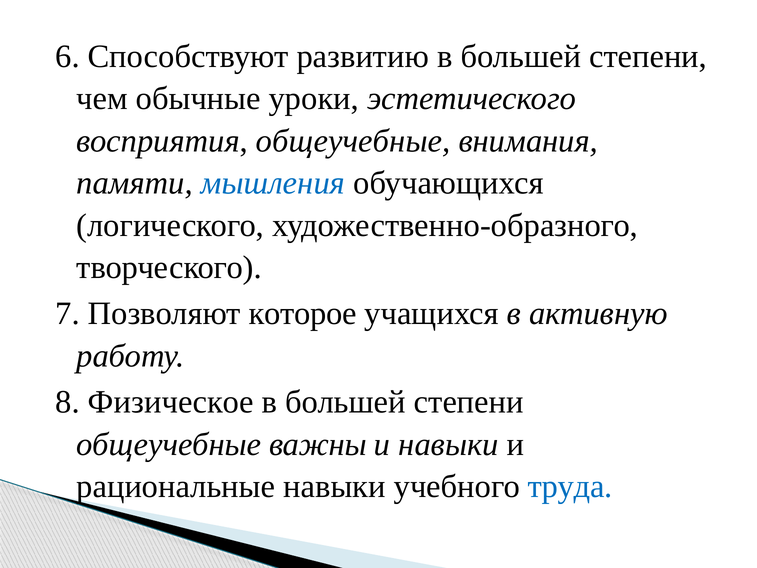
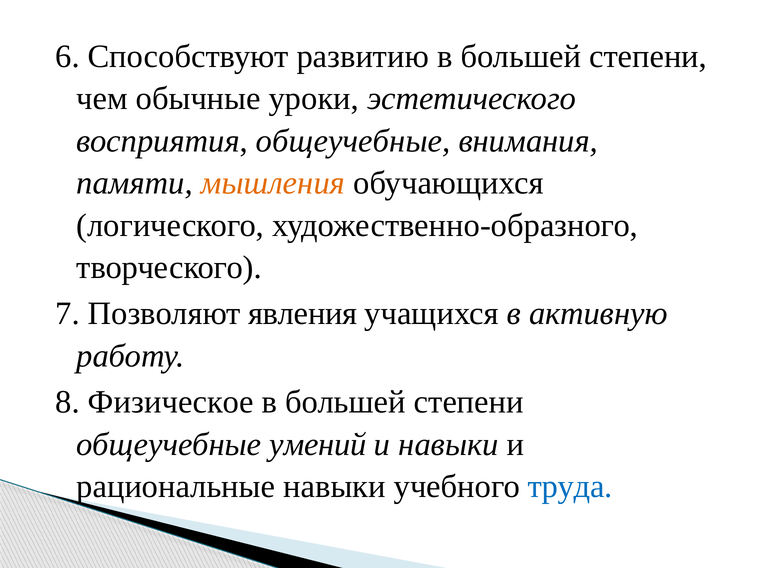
мышления colour: blue -> orange
которое: которое -> явления
важны: важны -> умений
